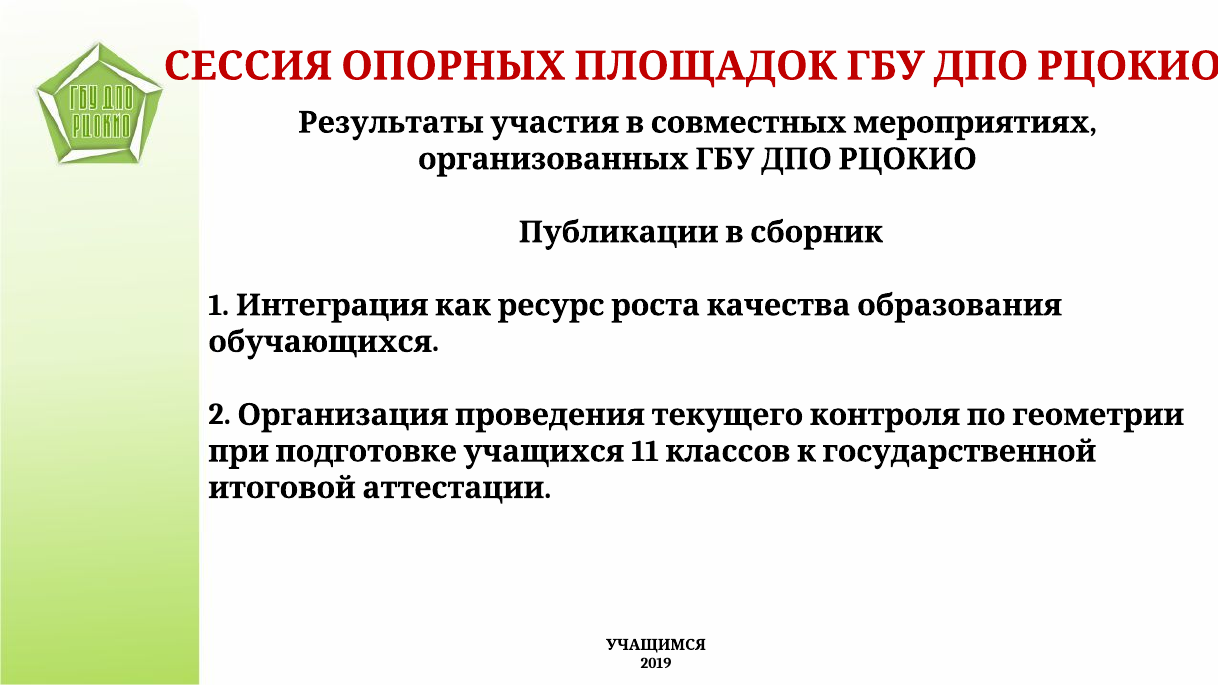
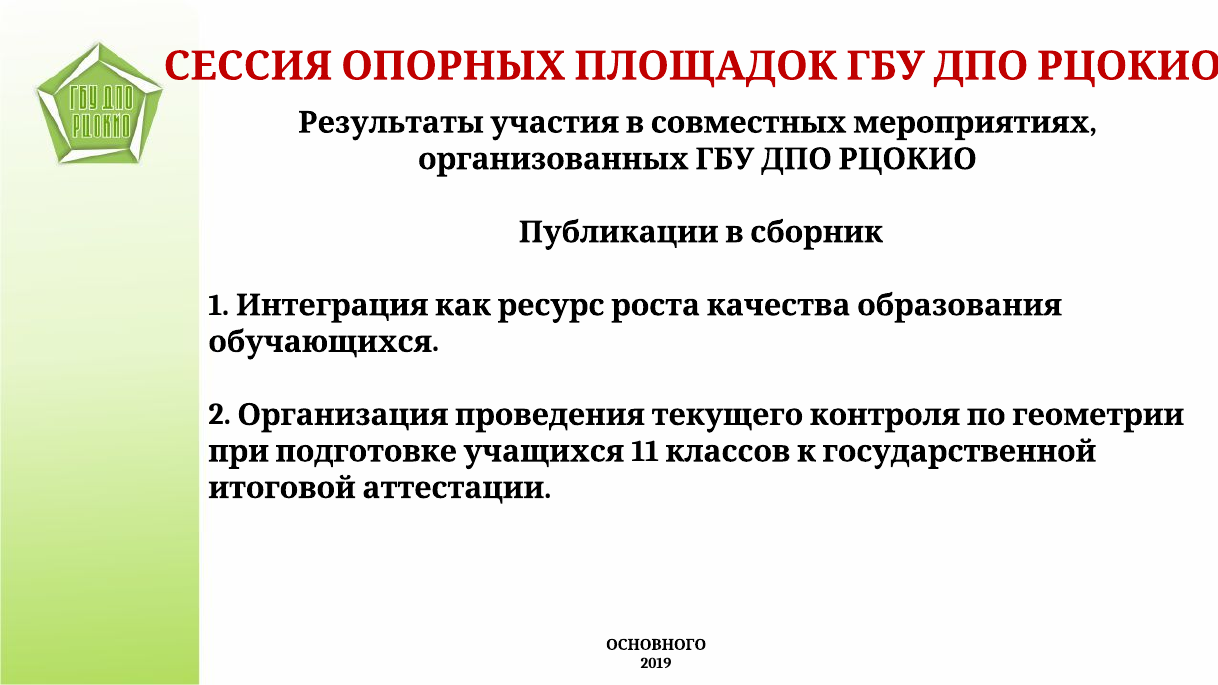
УЧАЩИМСЯ: УЧАЩИМСЯ -> ОСНОВНОГО
